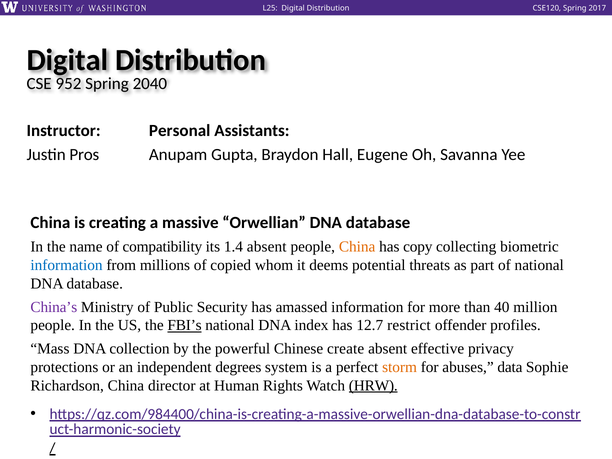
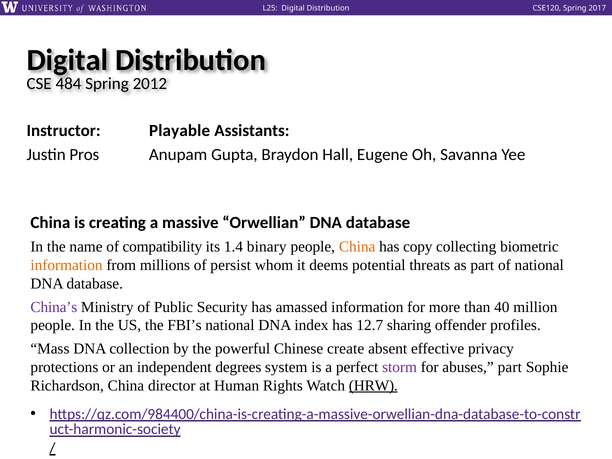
952: 952 -> 484
2040: 2040 -> 2012
Personal: Personal -> Playable
1.4 absent: absent -> binary
information at (67, 265) colour: blue -> orange
copied: copied -> persist
FBI’s underline: present -> none
restrict: restrict -> sharing
storm colour: orange -> purple
abuses data: data -> part
